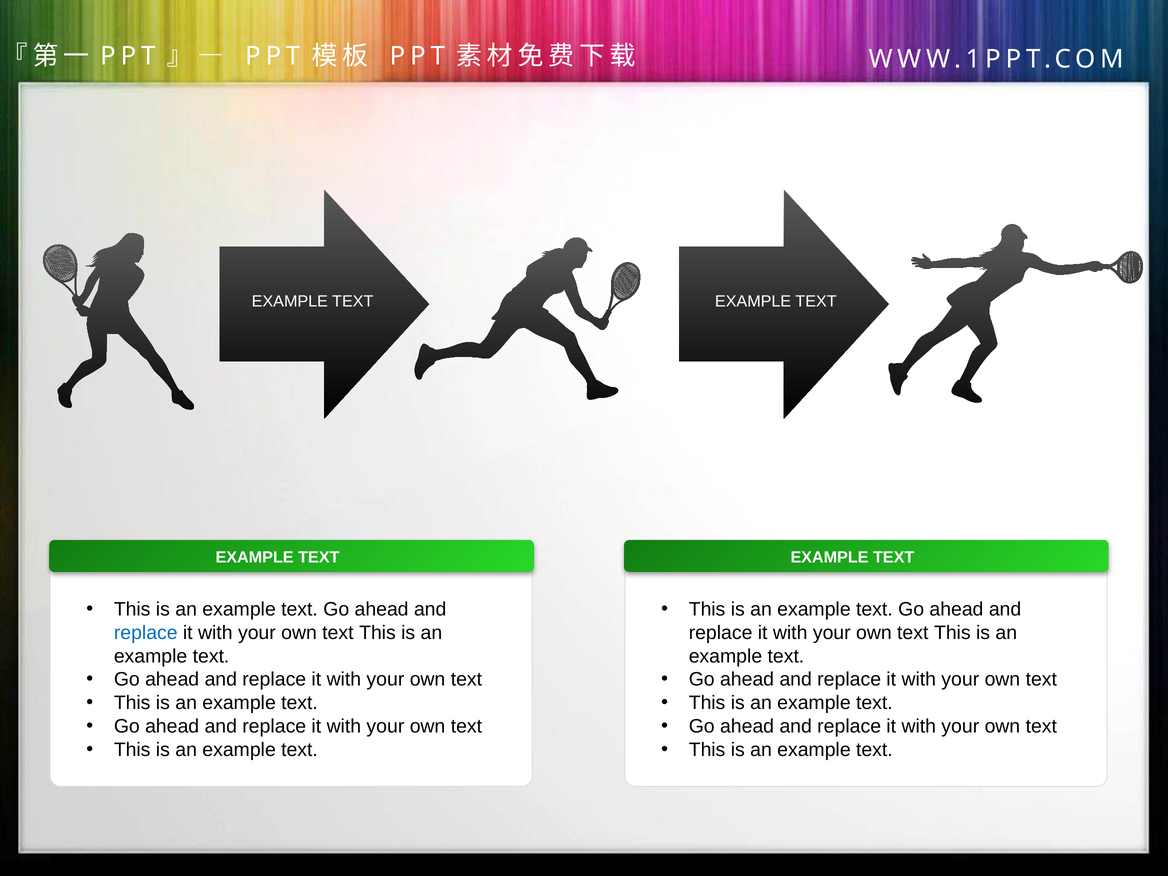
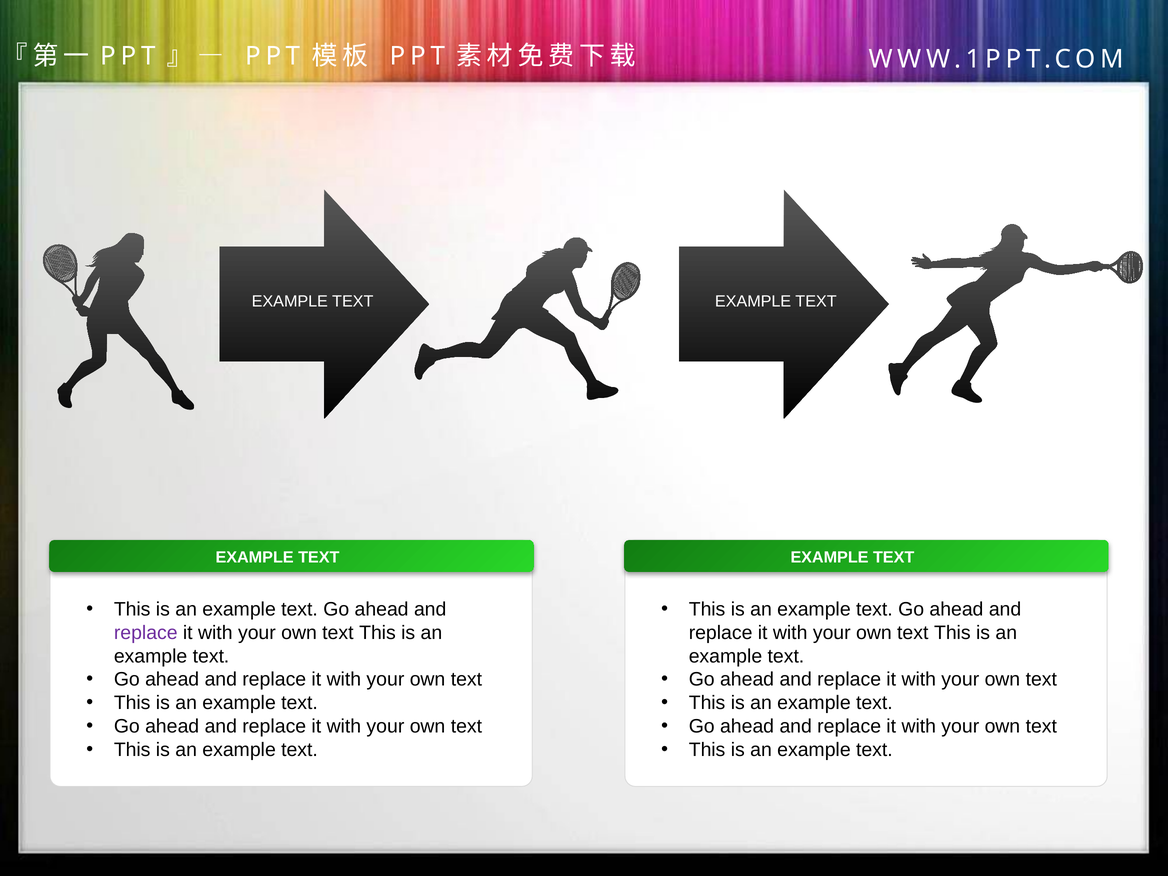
replace at (146, 633) colour: blue -> purple
